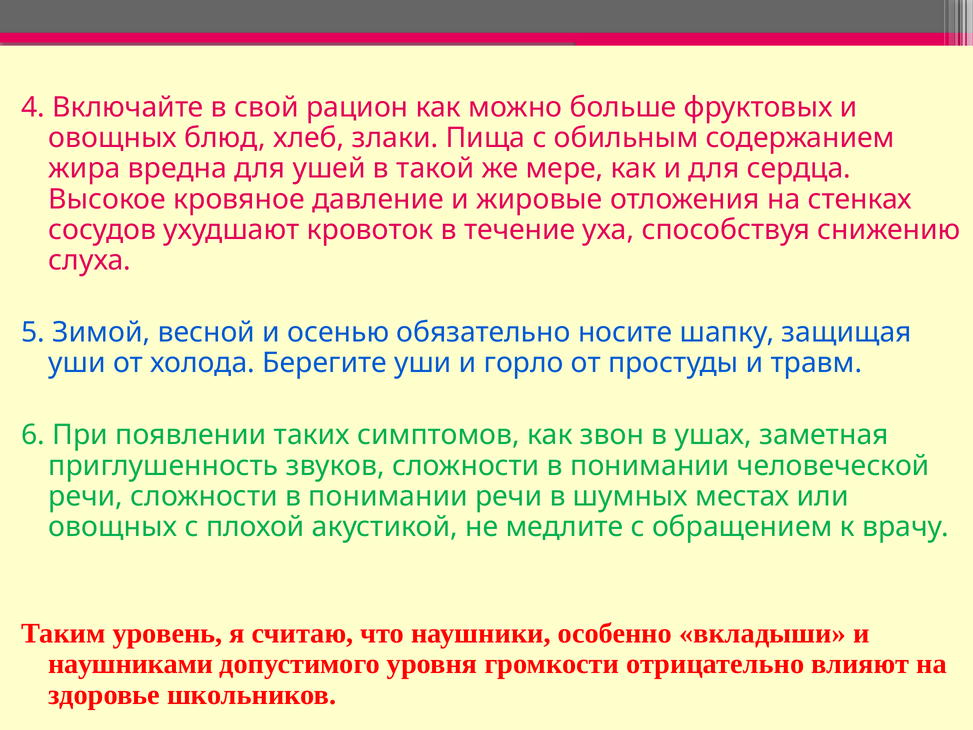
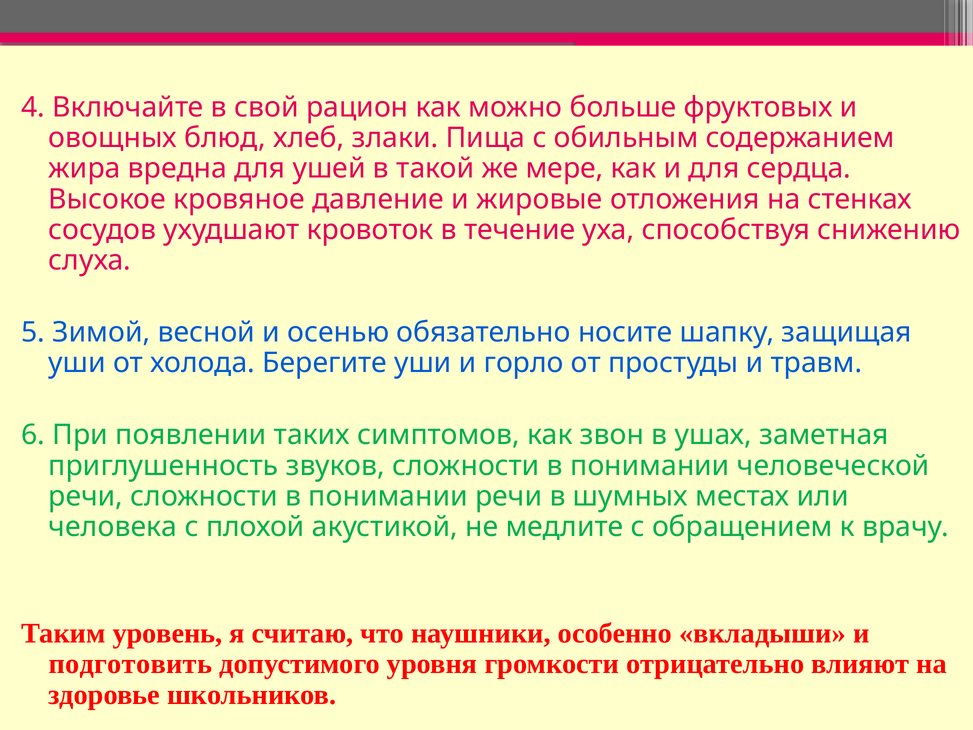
овощных at (113, 527): овощных -> человека
наушниками: наушниками -> подготовить
